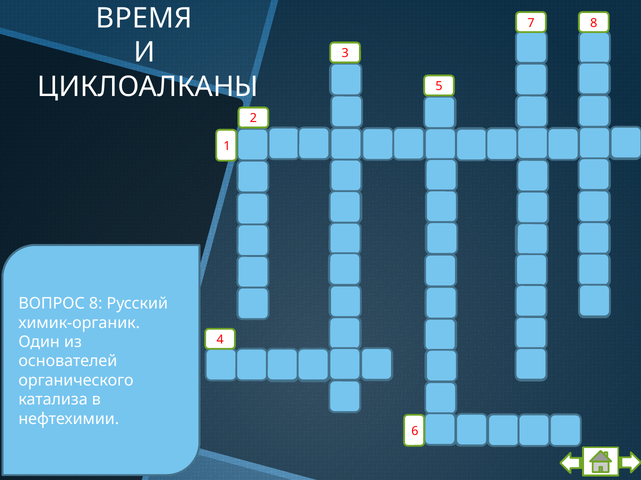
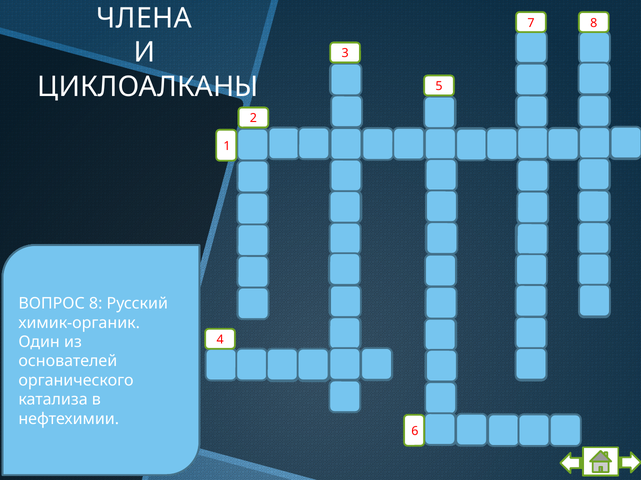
ВРЕМЯ at (144, 18): ВРЕМЯ -> ЧЛЕНА
